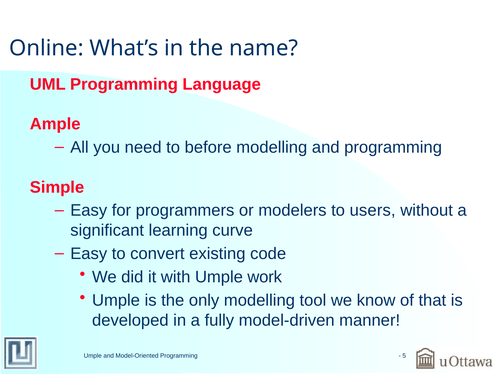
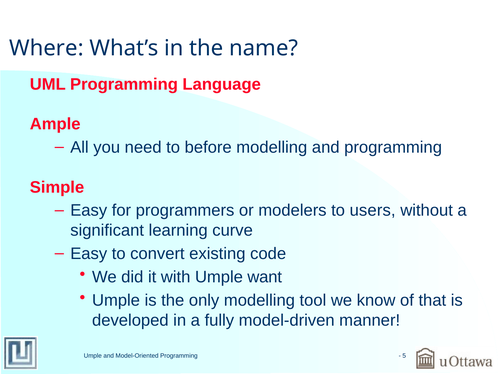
Online: Online -> Where
work: work -> want
